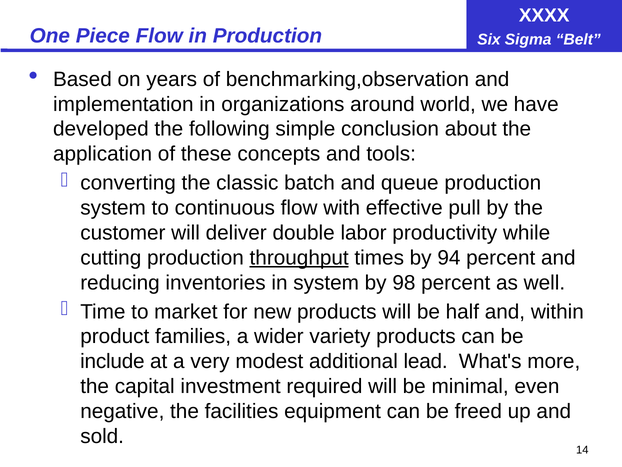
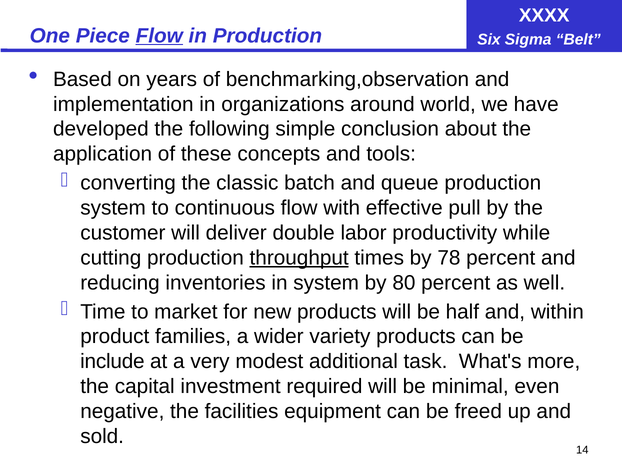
Flow at (159, 36) underline: none -> present
94: 94 -> 78
98: 98 -> 80
lead: lead -> task
